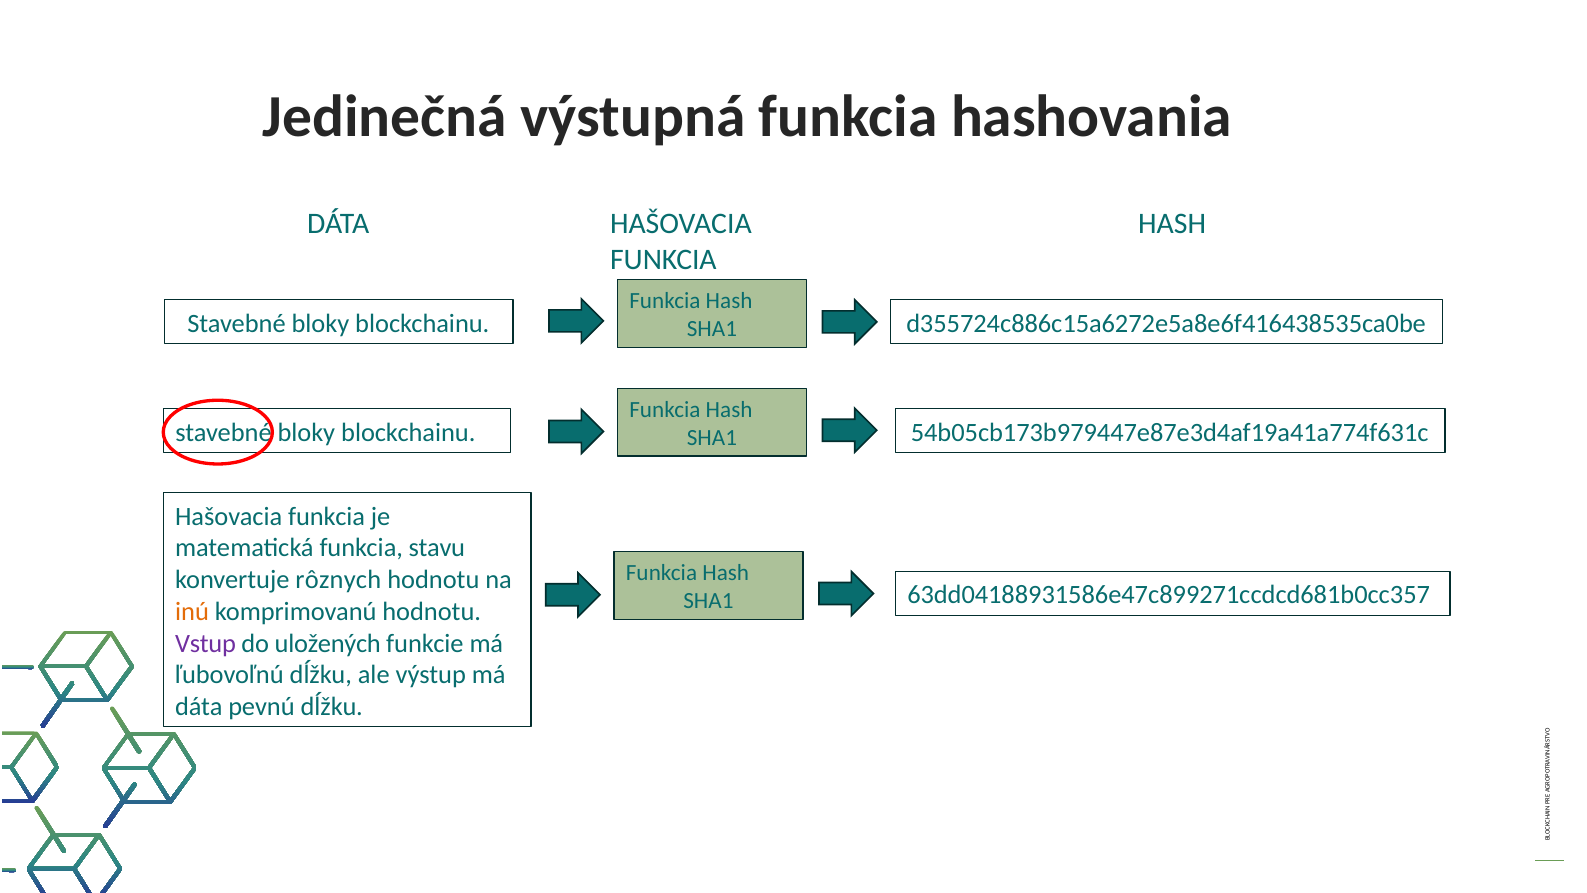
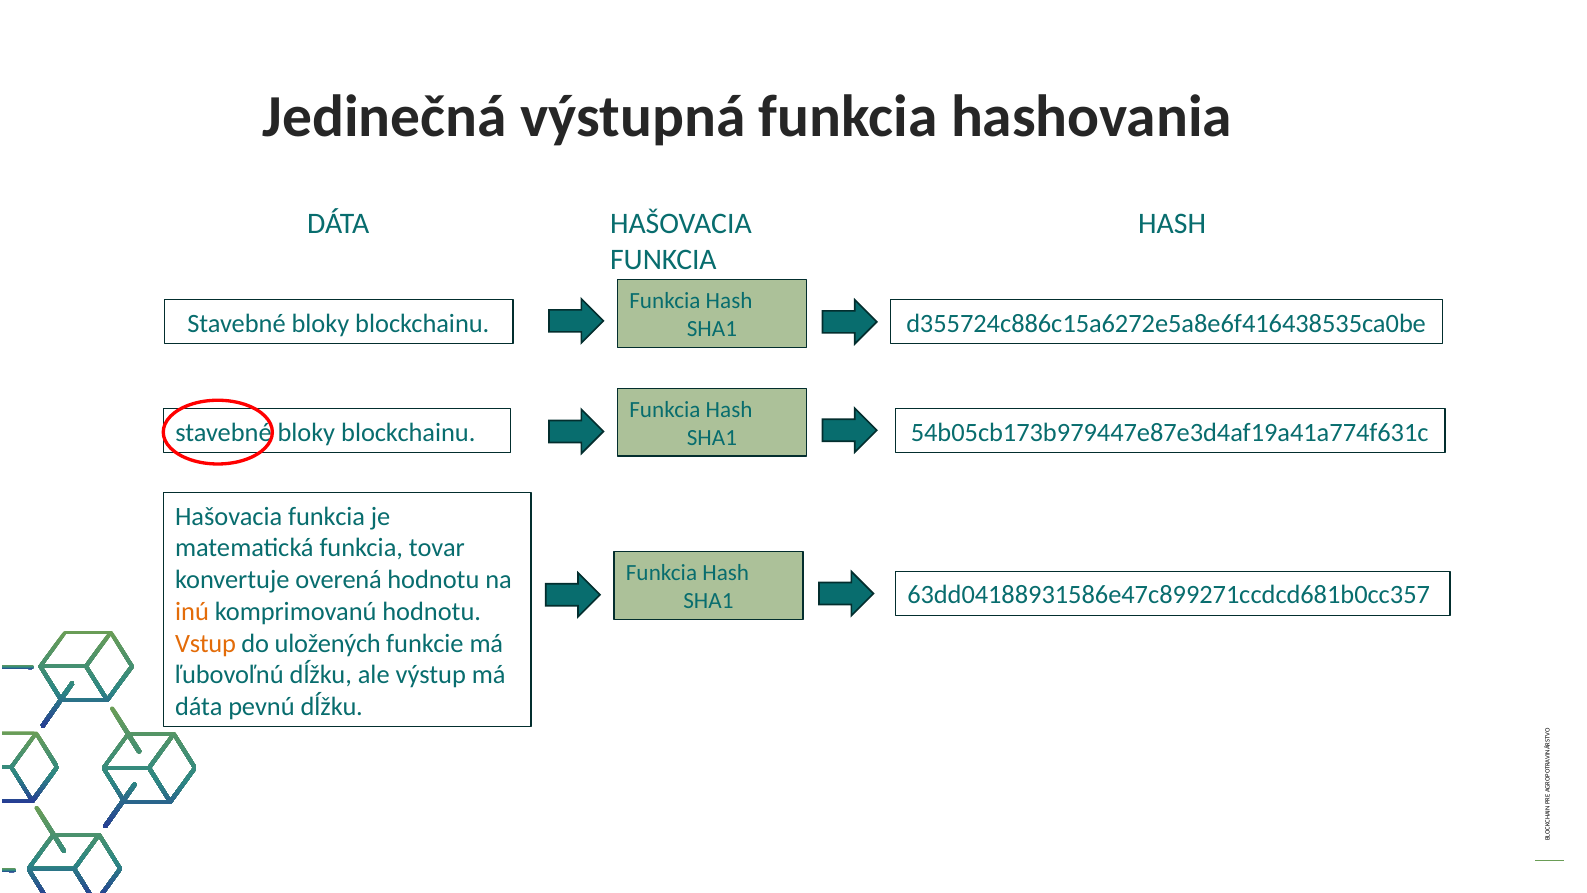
stavu: stavu -> tovar
rôznych: rôznych -> overená
Vstup colour: purple -> orange
